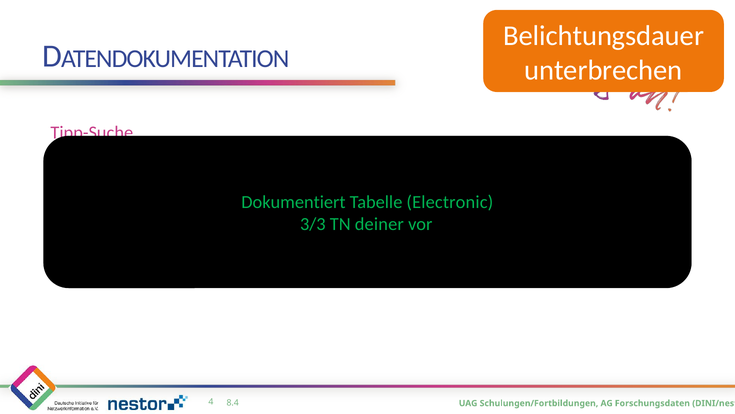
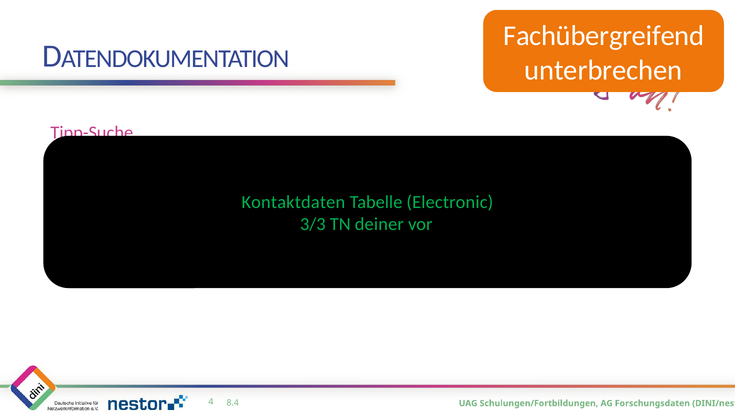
Belichtungsdauer: Belichtungsdauer -> Fachübergreifend
Dokumentiert: Dokumentiert -> Kontaktdaten
